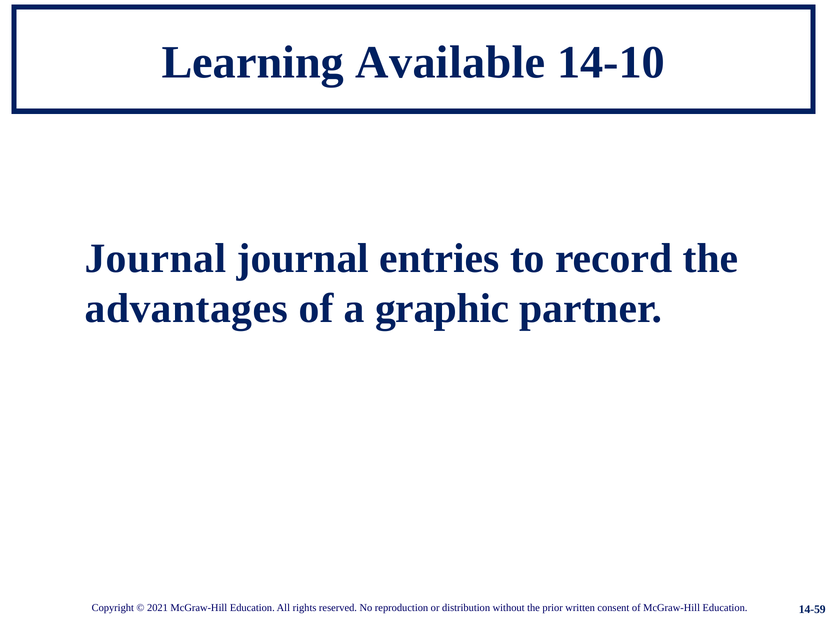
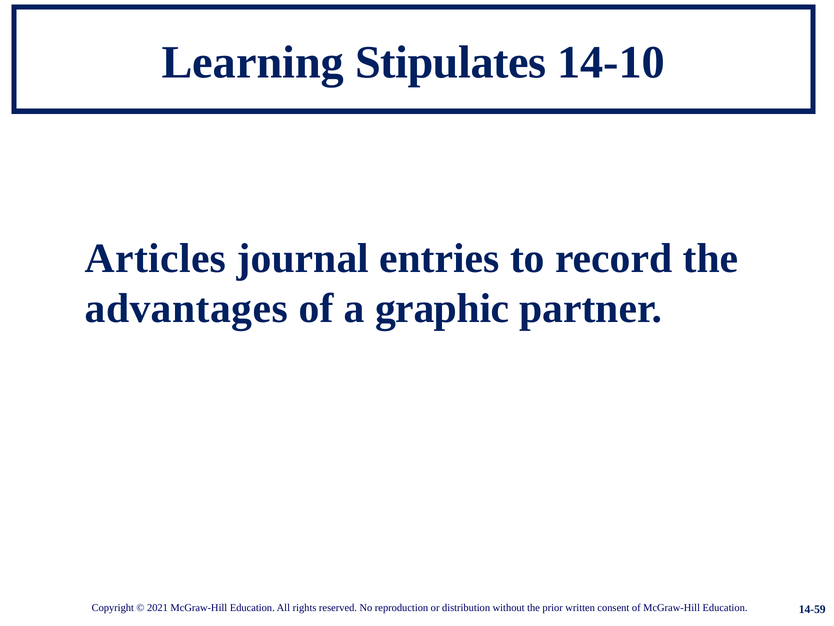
Available: Available -> Stipulates
Journal at (155, 258): Journal -> Articles
